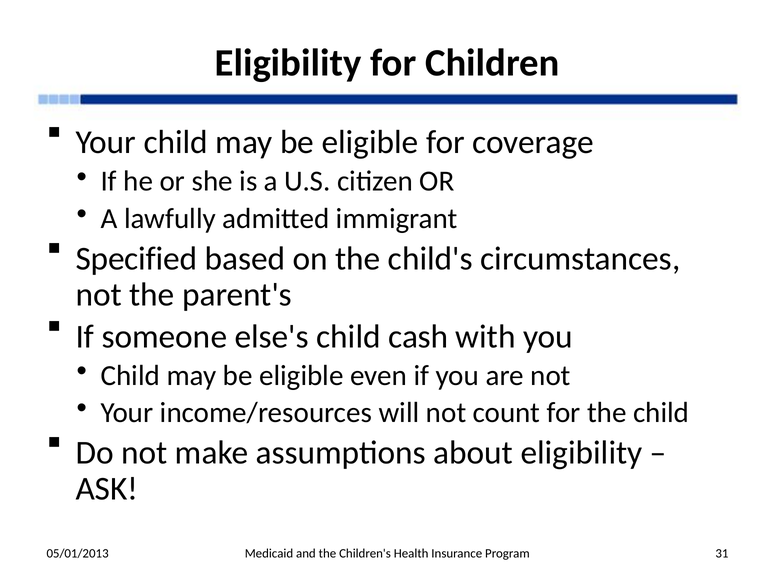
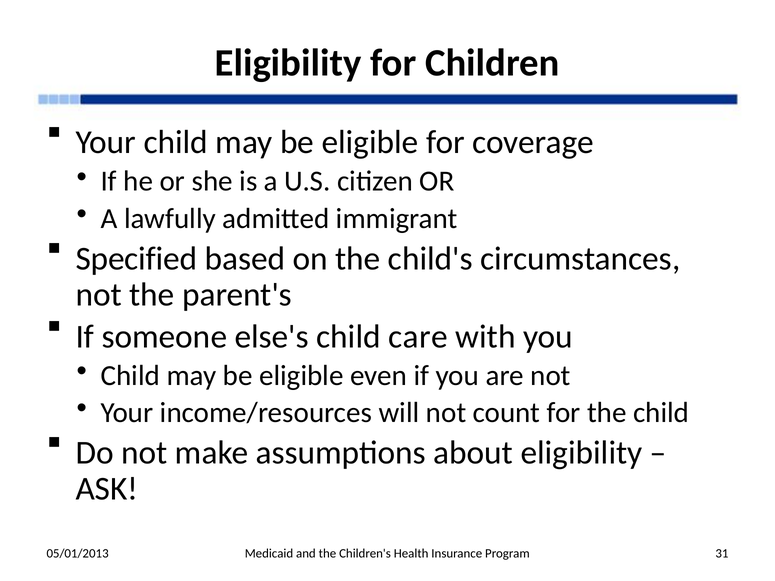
cash: cash -> care
